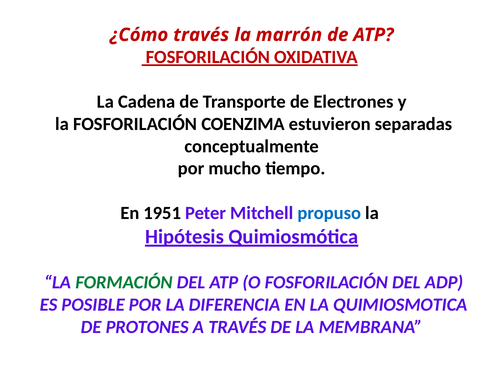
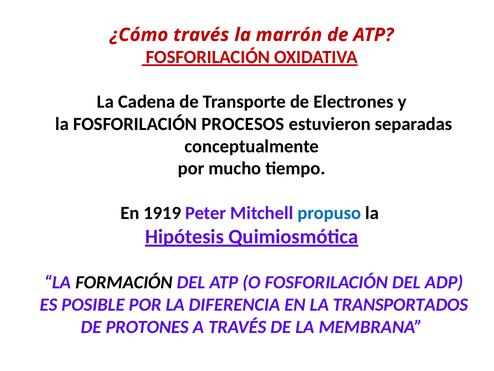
COENZIMA: COENZIMA -> PROCESOS
1951: 1951 -> 1919
FORMACIÓN colour: green -> black
QUIMIOSMOTICA: QUIMIOSMOTICA -> TRANSPORTADOS
